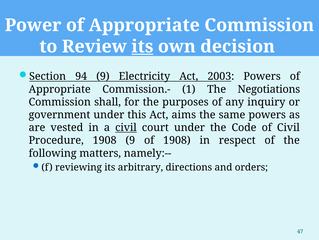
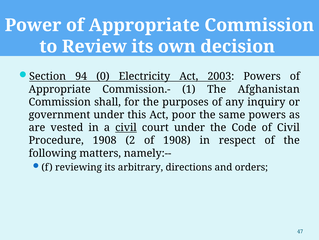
its at (142, 46) underline: present -> none
94 9: 9 -> 0
Negotiations: Negotiations -> Afghanistan
aims: aims -> poor
1908 9: 9 -> 2
